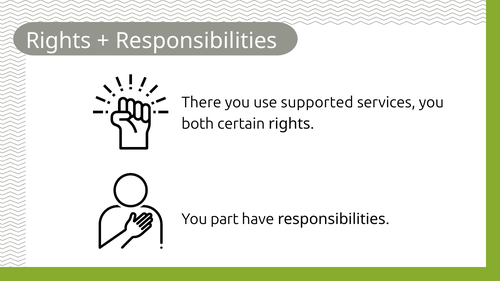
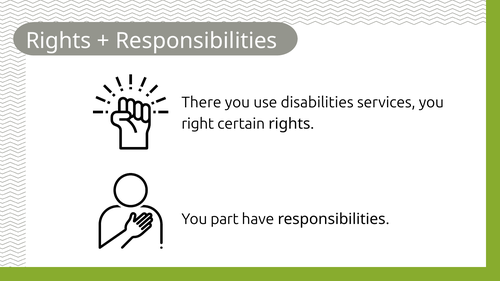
supported: supported -> disabilities
both: both -> right
